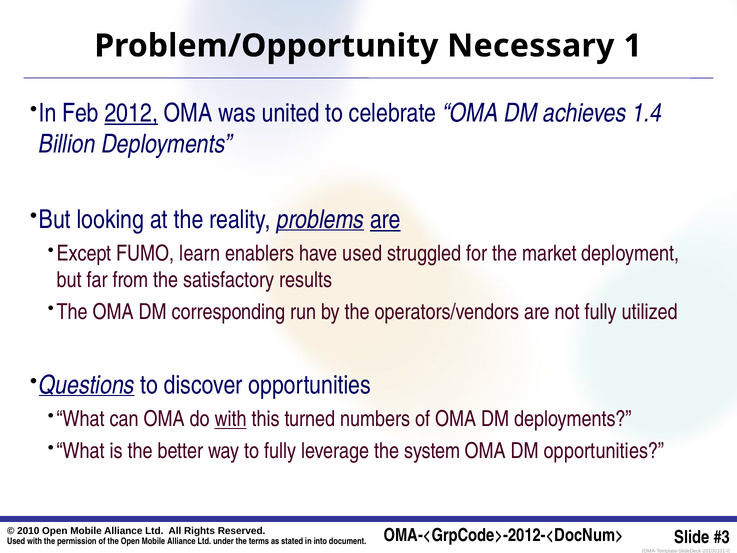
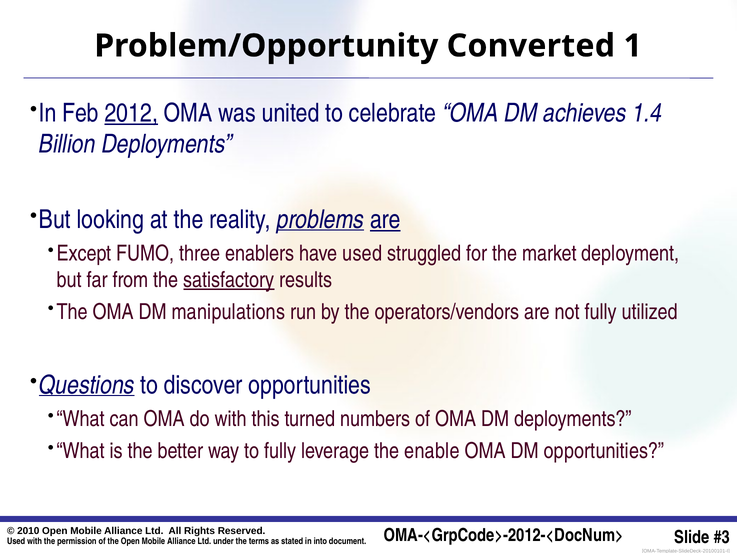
Necessary: Necessary -> Converted
learn: learn -> three
satisfactory underline: none -> present
corresponding: corresponding -> manipulations
with at (231, 419) underline: present -> none
system: system -> enable
